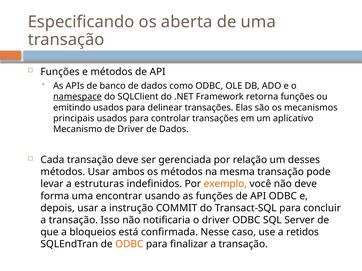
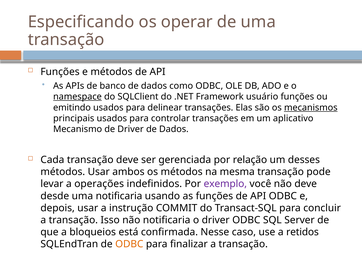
aberta: aberta -> operar
retorna: retorna -> usuário
mecanismos underline: none -> present
estruturas: estruturas -> operações
exemplo colour: orange -> purple
forma: forma -> desde
uma encontrar: encontrar -> notificaria
